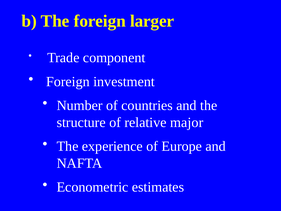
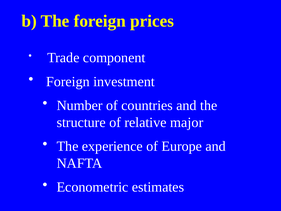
larger: larger -> prices
